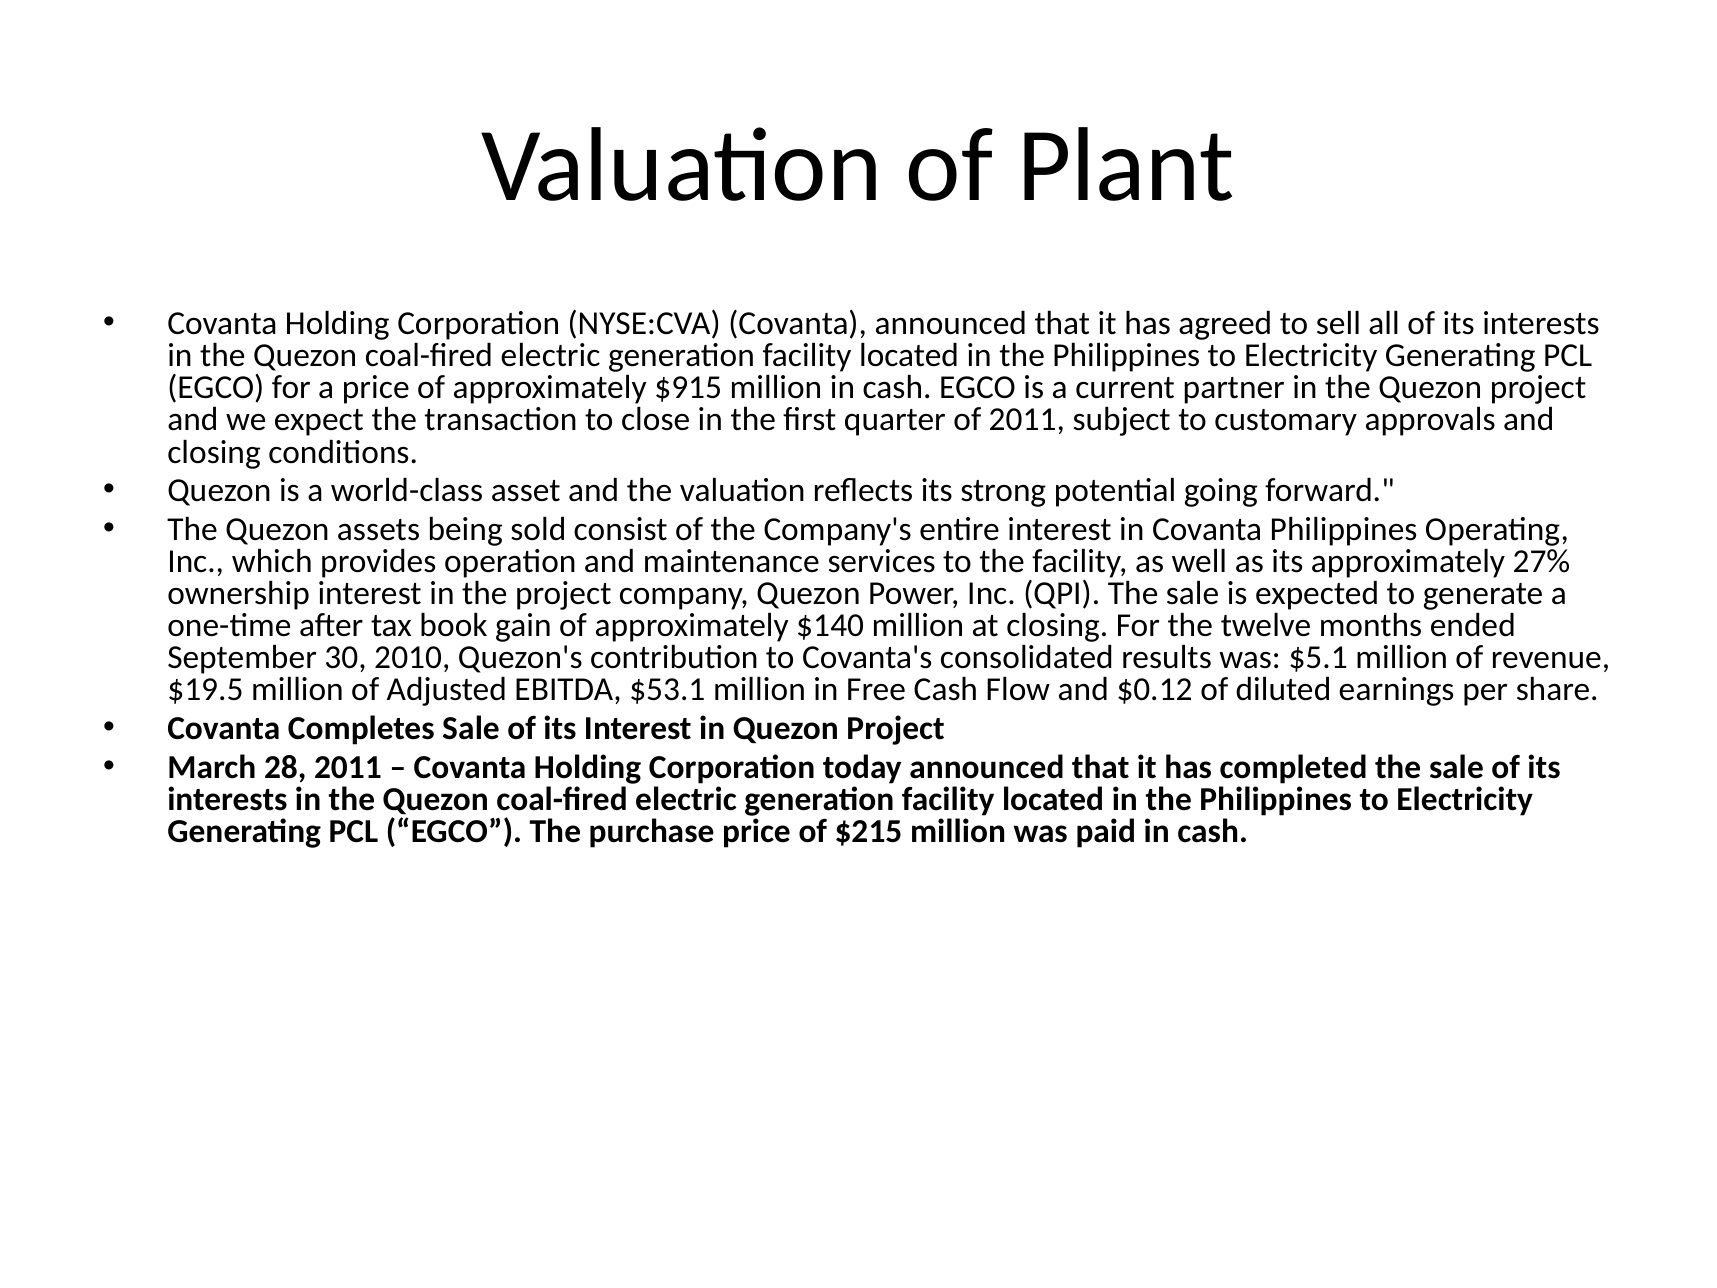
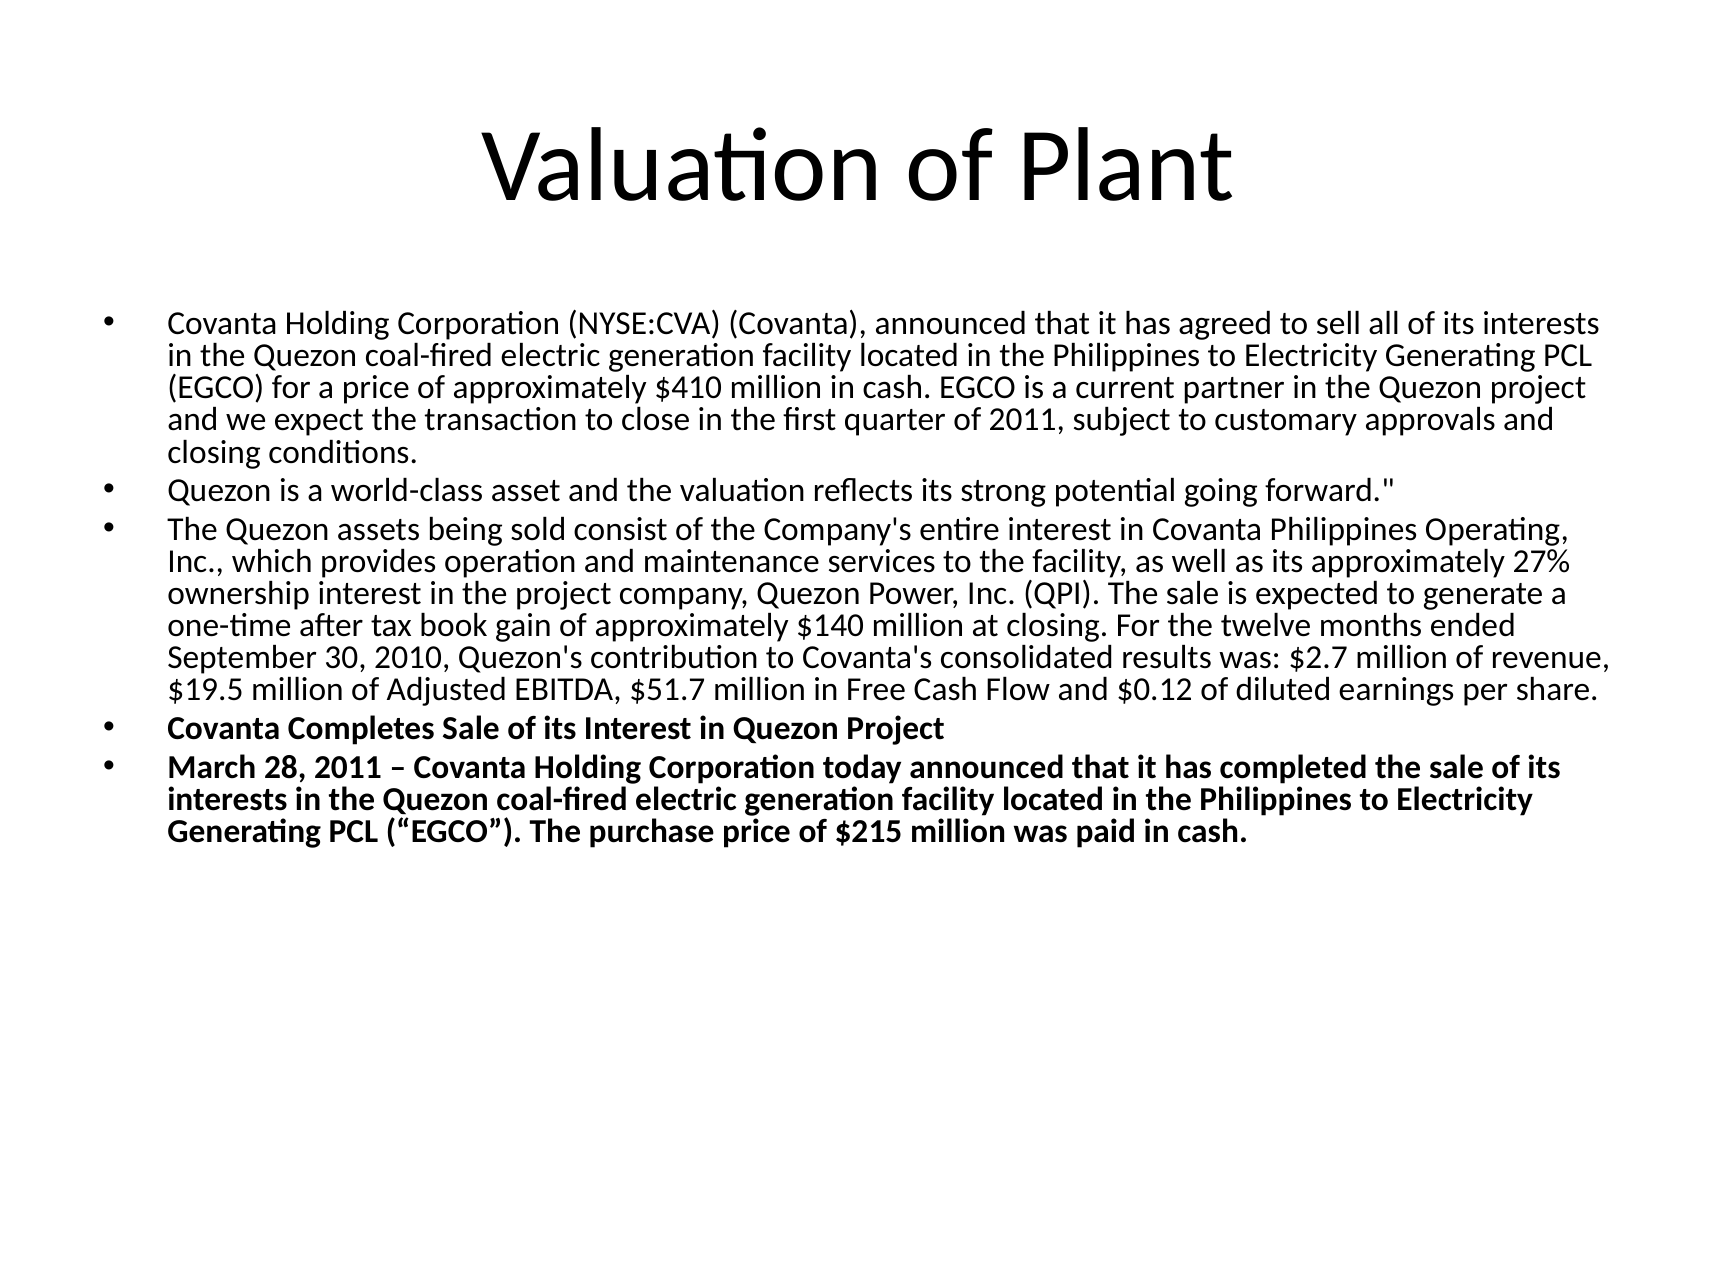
$915: $915 -> $410
$5.1: $5.1 -> $2.7
$53.1: $53.1 -> $51.7
